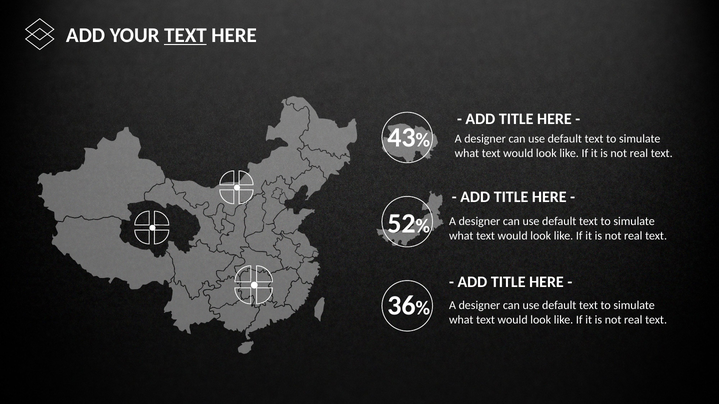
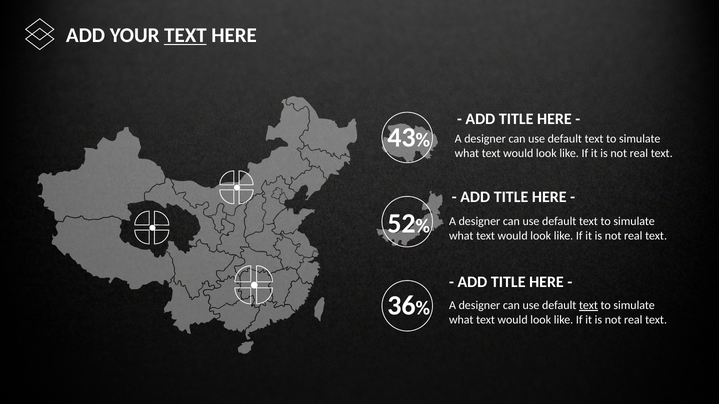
text at (588, 306) underline: none -> present
